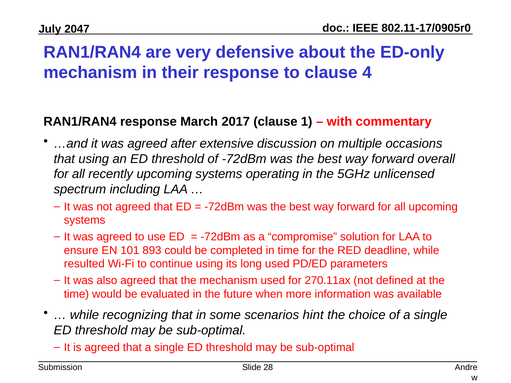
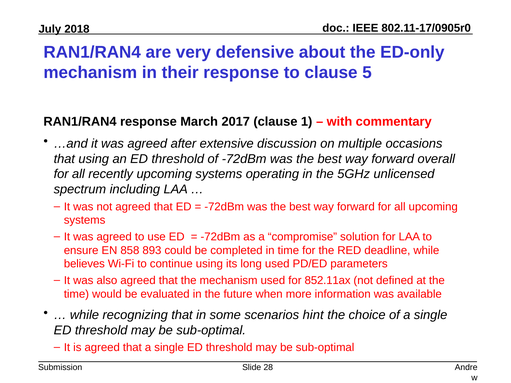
2047: 2047 -> 2018
4: 4 -> 5
101: 101 -> 858
resulted: resulted -> believes
270.11ax: 270.11ax -> 852.11ax
